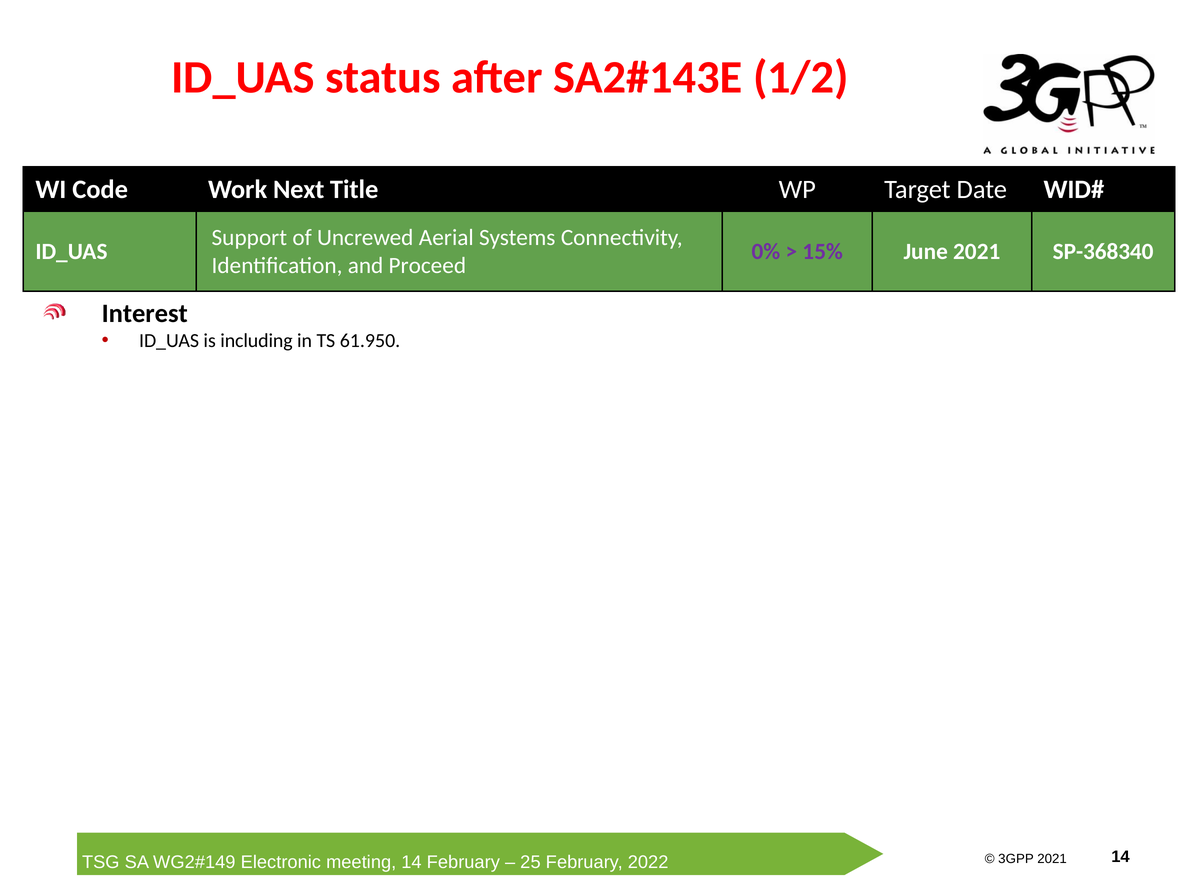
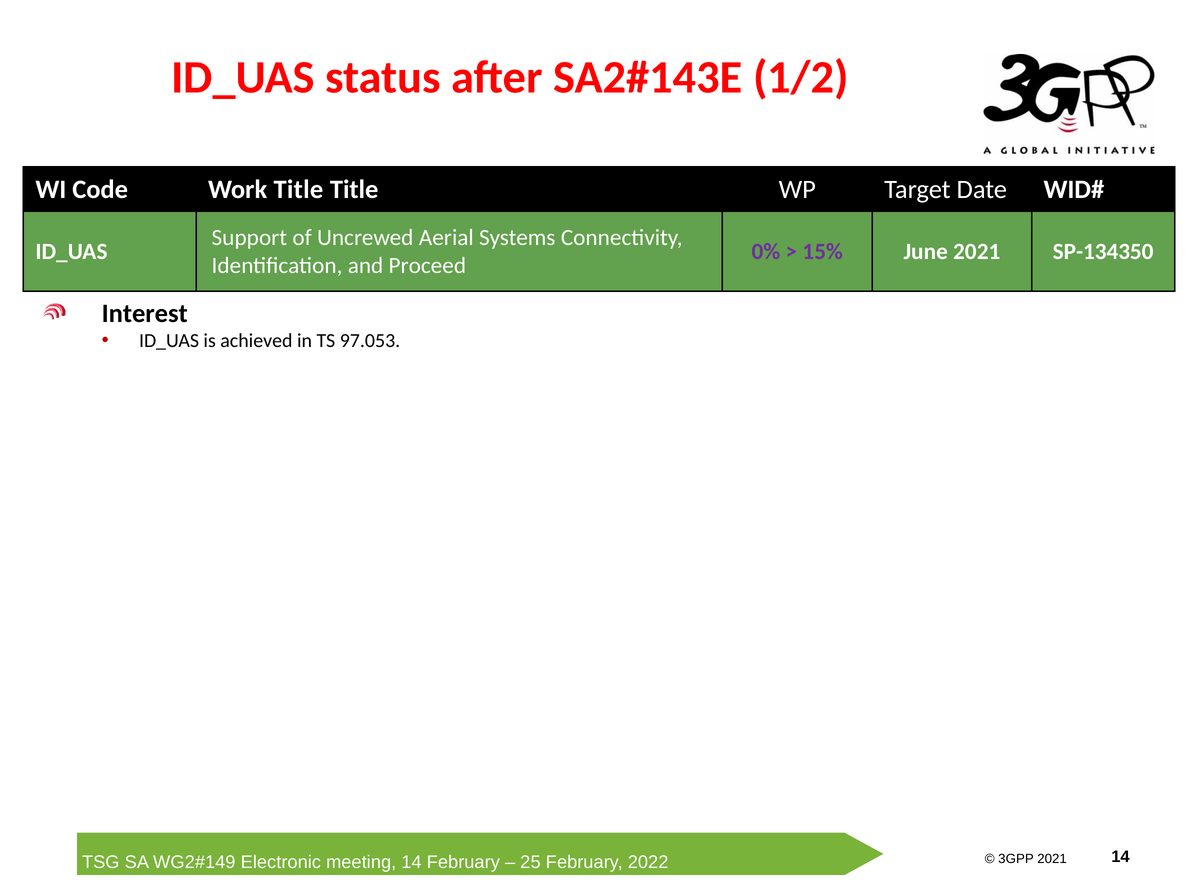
Work Next: Next -> Title
SP-368340: SP-368340 -> SP-134350
including: including -> achieved
61.950: 61.950 -> 97.053
